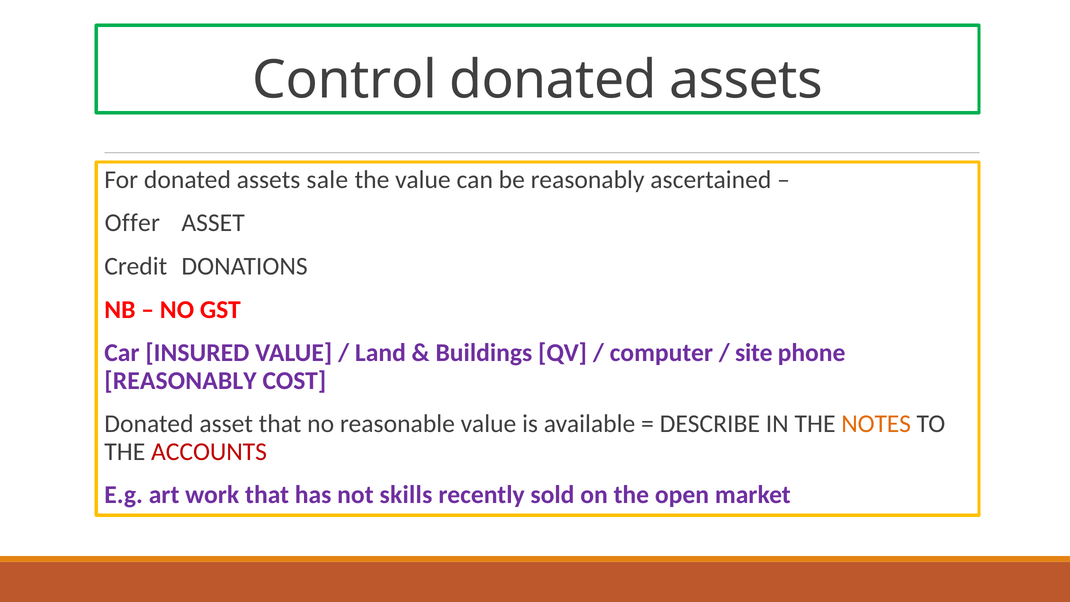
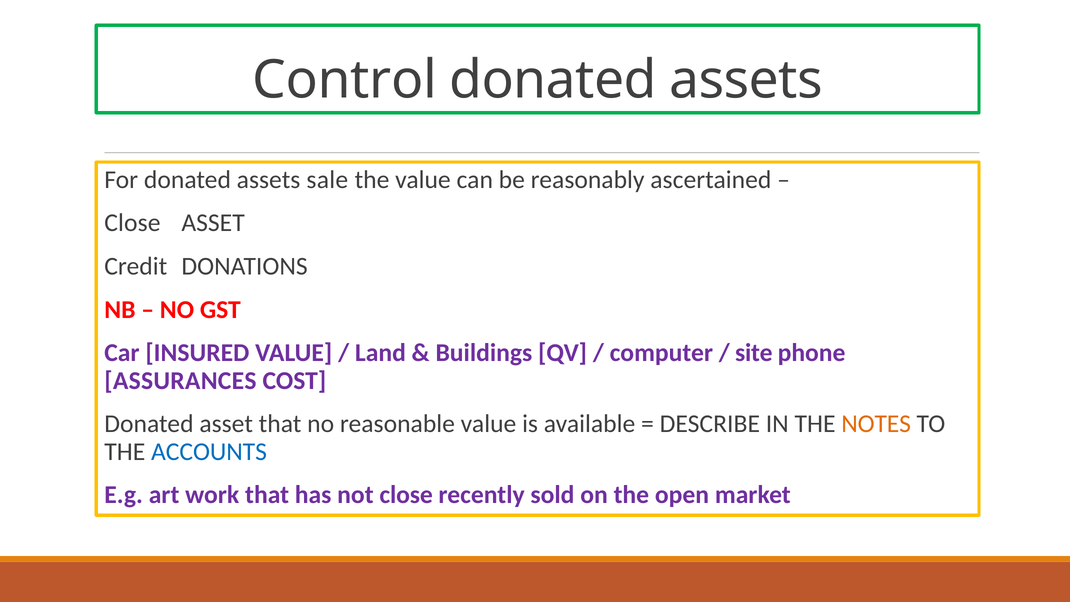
Offer at (132, 223): Offer -> Close
REASONABLY at (180, 381): REASONABLY -> ASSURANCES
ACCOUNTS colour: red -> blue
not skills: skills -> close
